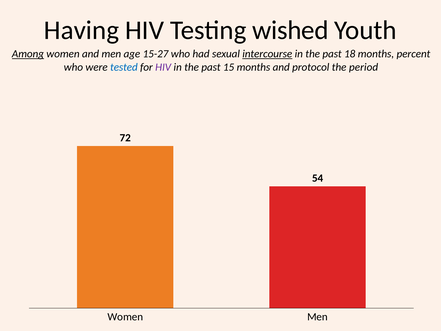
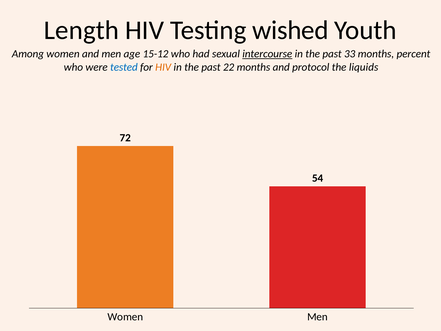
Having: Having -> Length
Among underline: present -> none
15-27: 15-27 -> 15-12
18: 18 -> 33
HIV at (163, 67) colour: purple -> orange
15: 15 -> 22
period: period -> liquids
